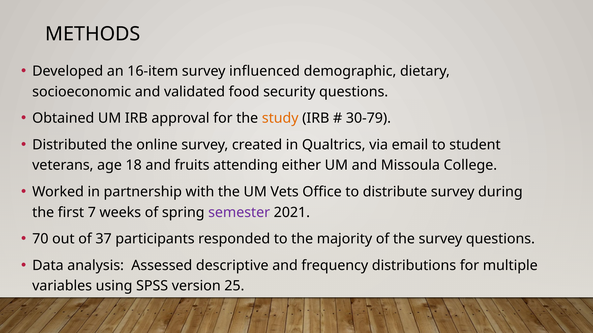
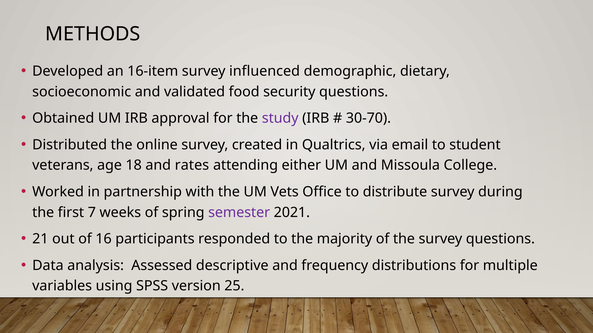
study colour: orange -> purple
30-79: 30-79 -> 30-70
fruits: fruits -> rates
70: 70 -> 21
37: 37 -> 16
